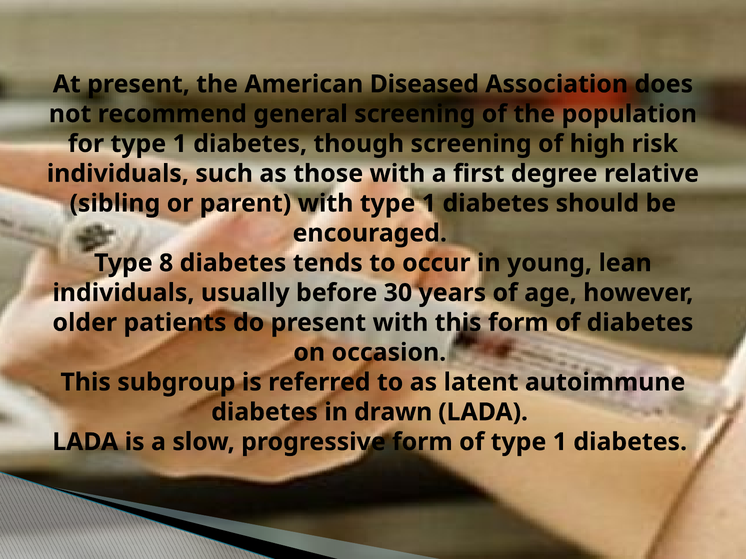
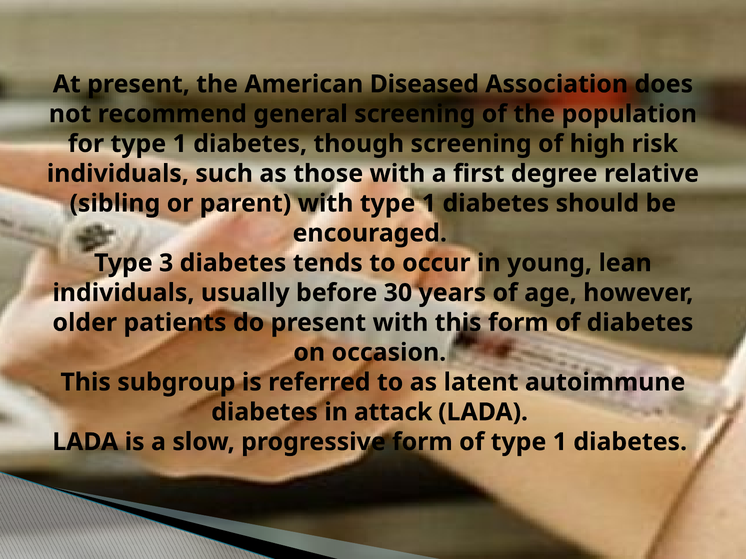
8: 8 -> 3
drawn: drawn -> attack
